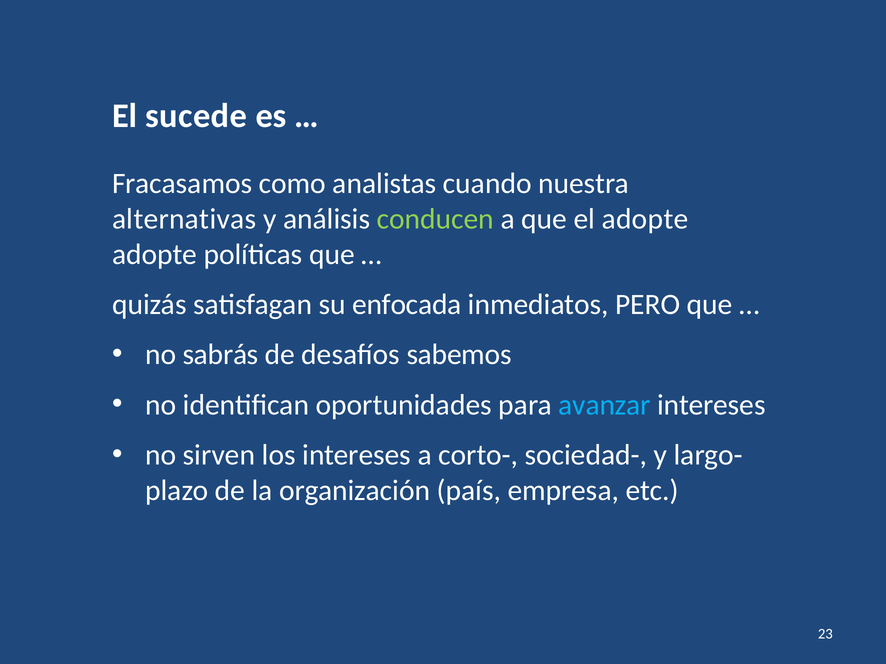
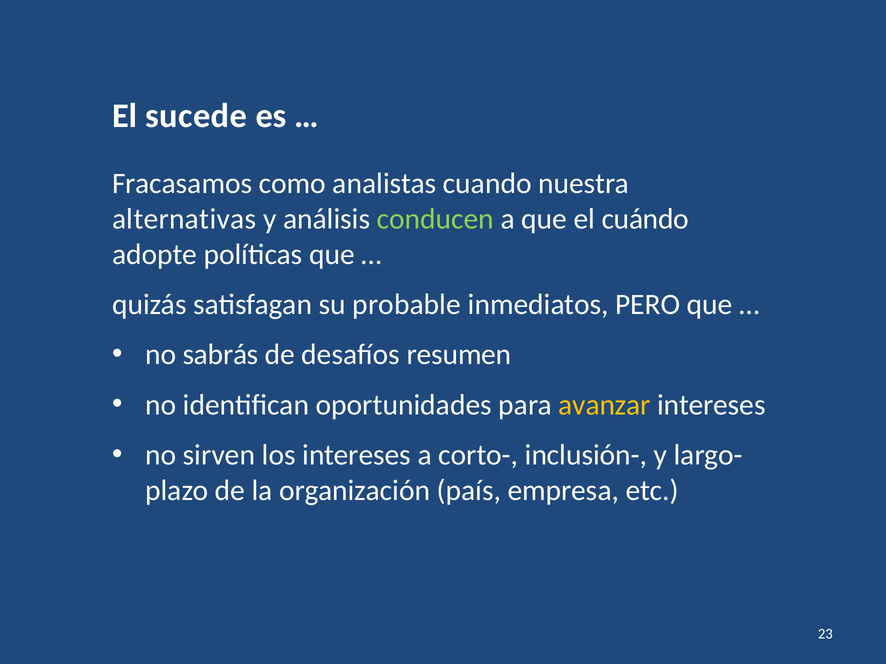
el adopte: adopte -> cuándo
enfocada: enfocada -> probable
sabemos: sabemos -> resumen
avanzar colour: light blue -> yellow
sociedad-: sociedad- -> inclusión-
